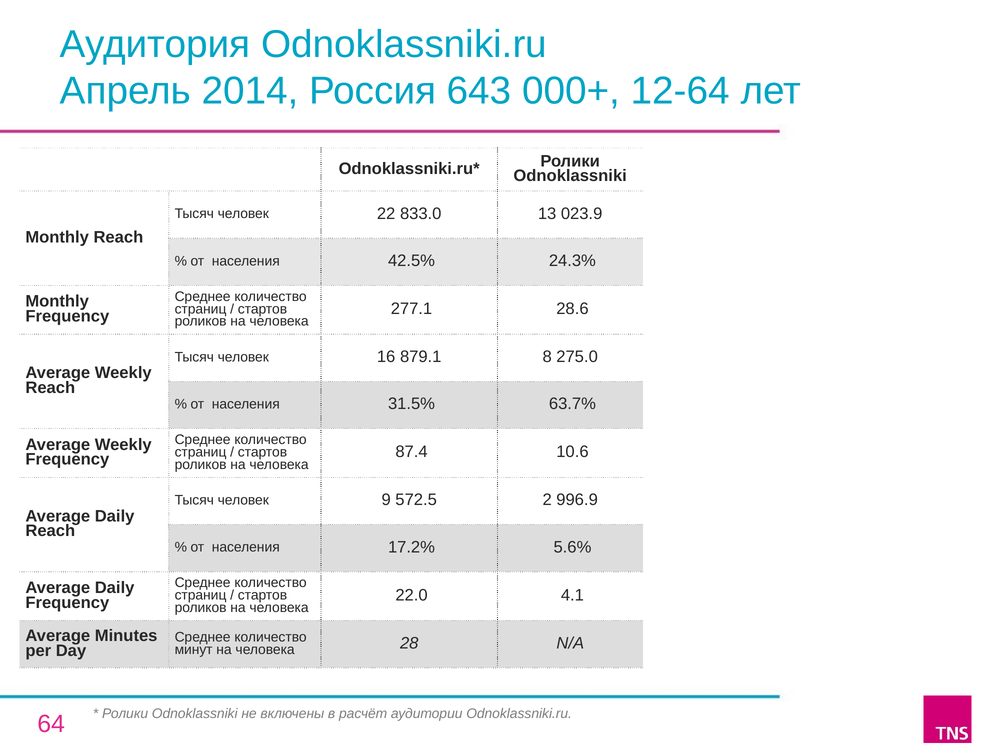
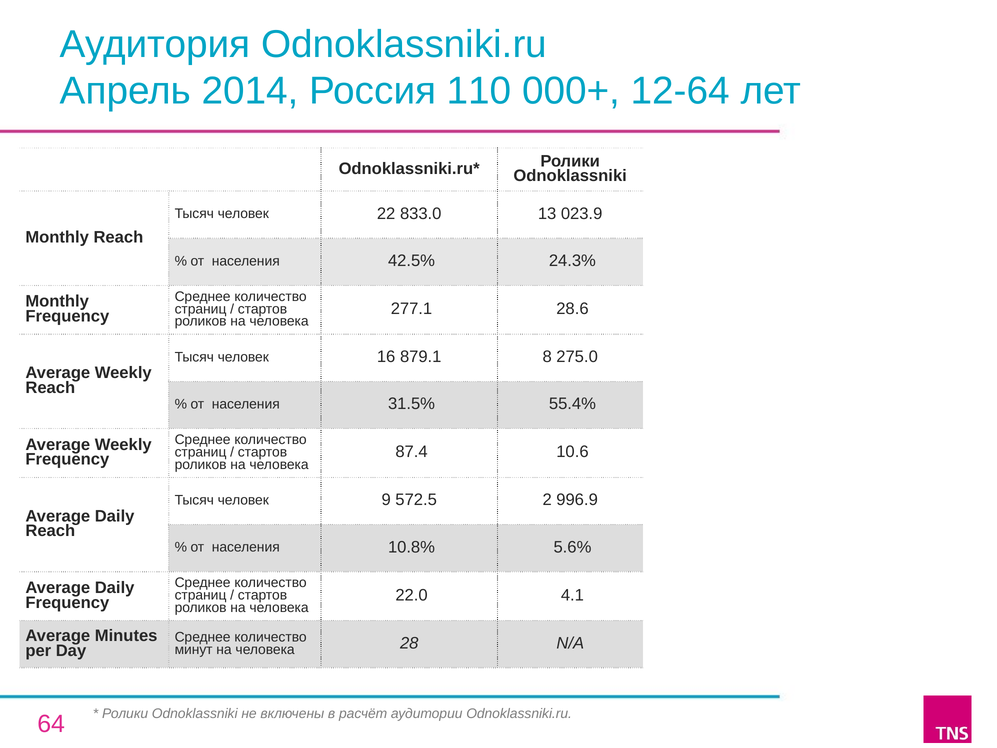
643: 643 -> 110
63.7%: 63.7% -> 55.4%
17.2%: 17.2% -> 10.8%
